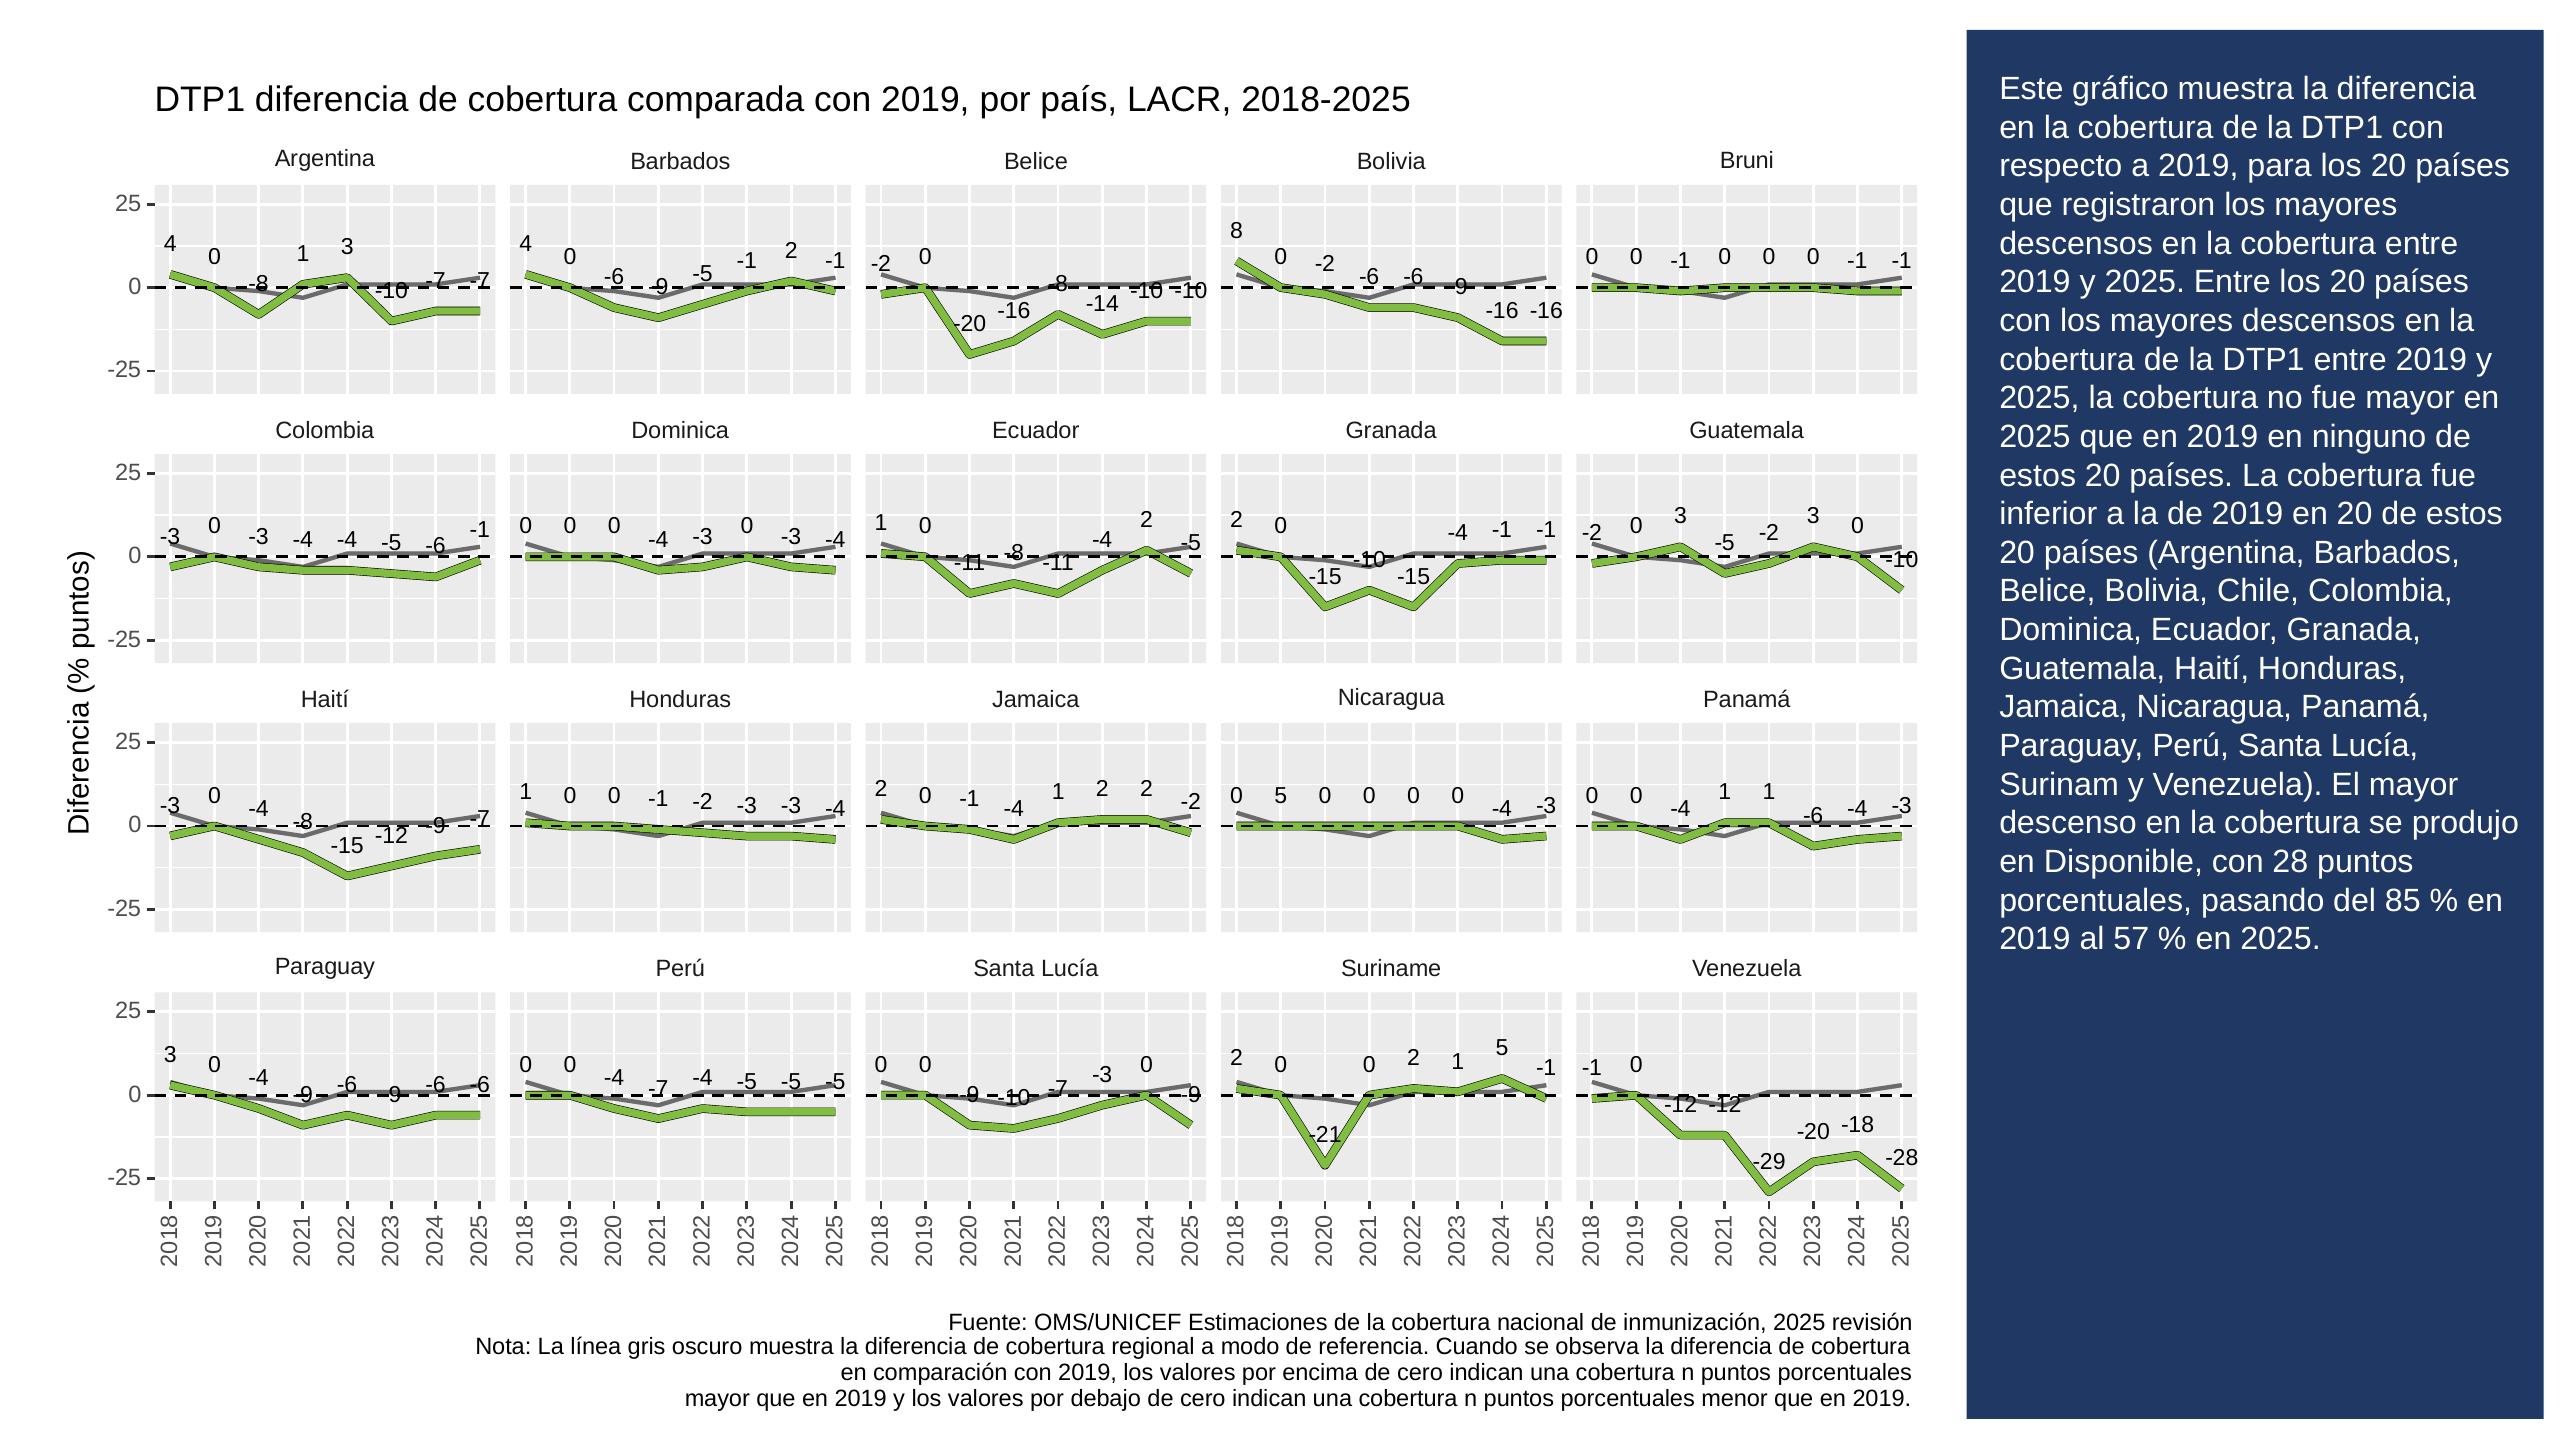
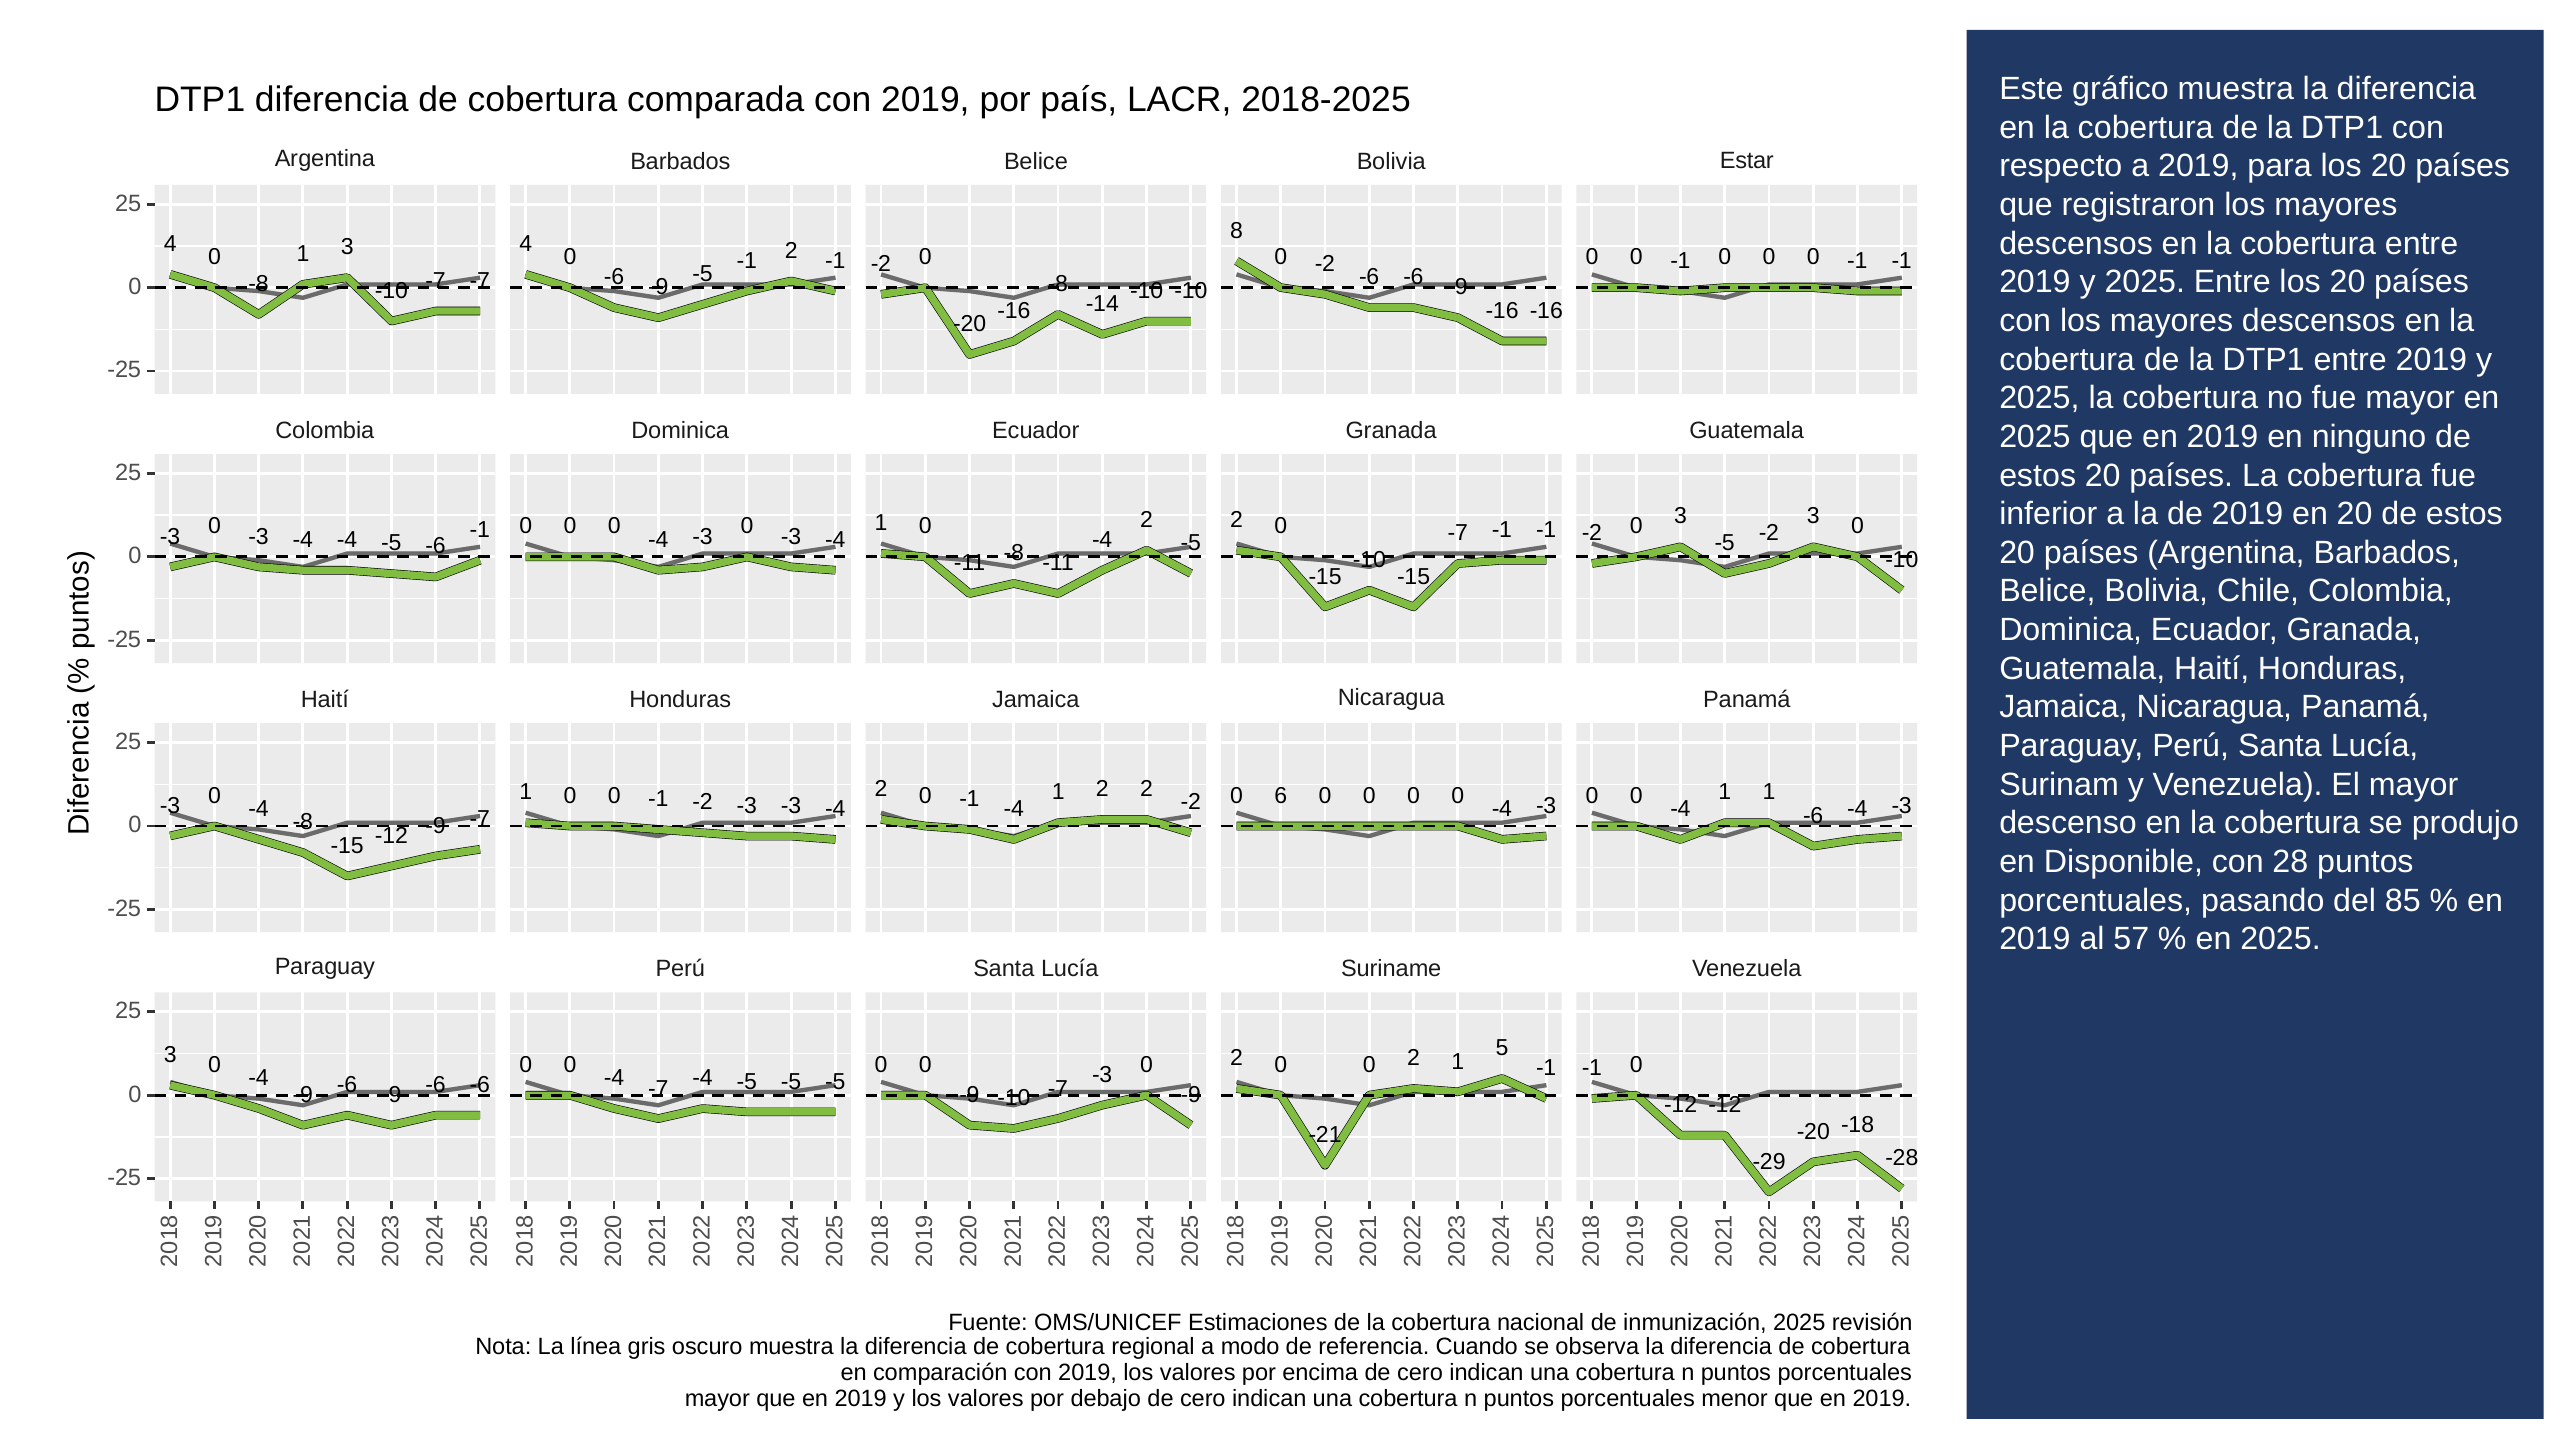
Bruni: Bruni -> Estar
-4 at (1458, 533): -4 -> -7
0 5: 5 -> 6
